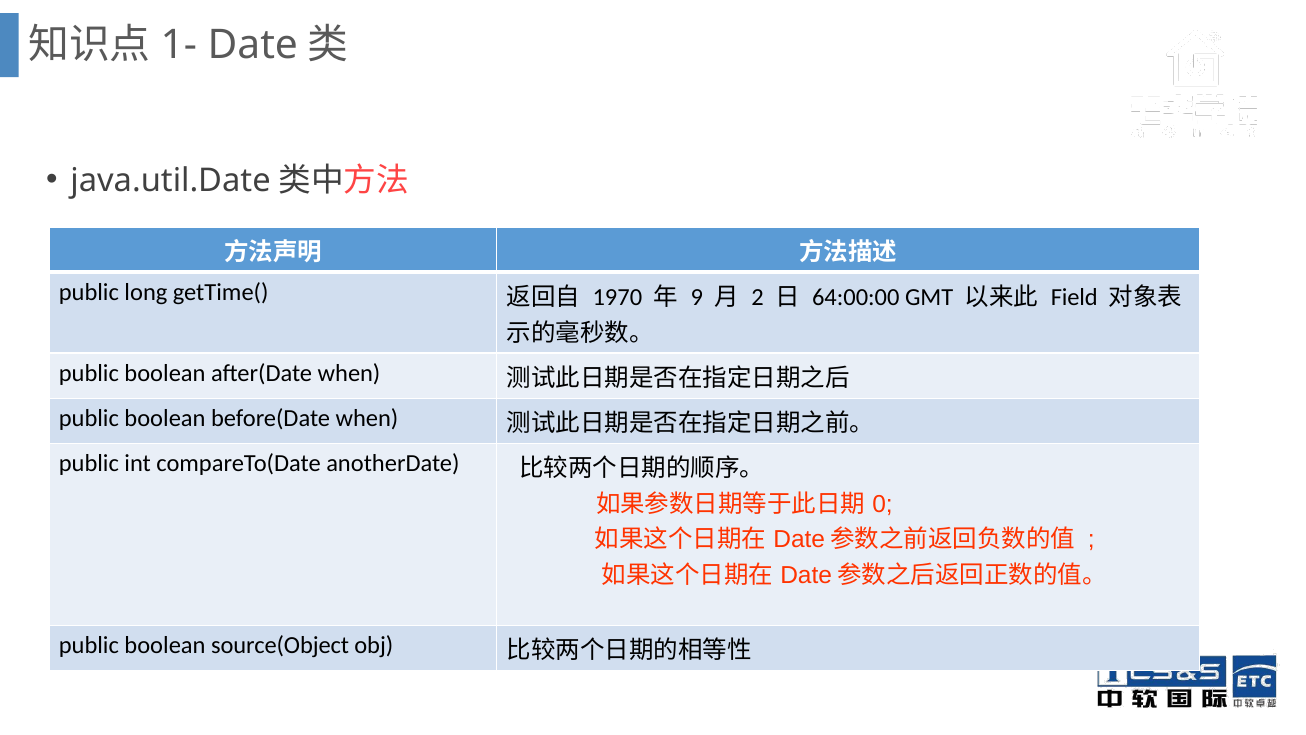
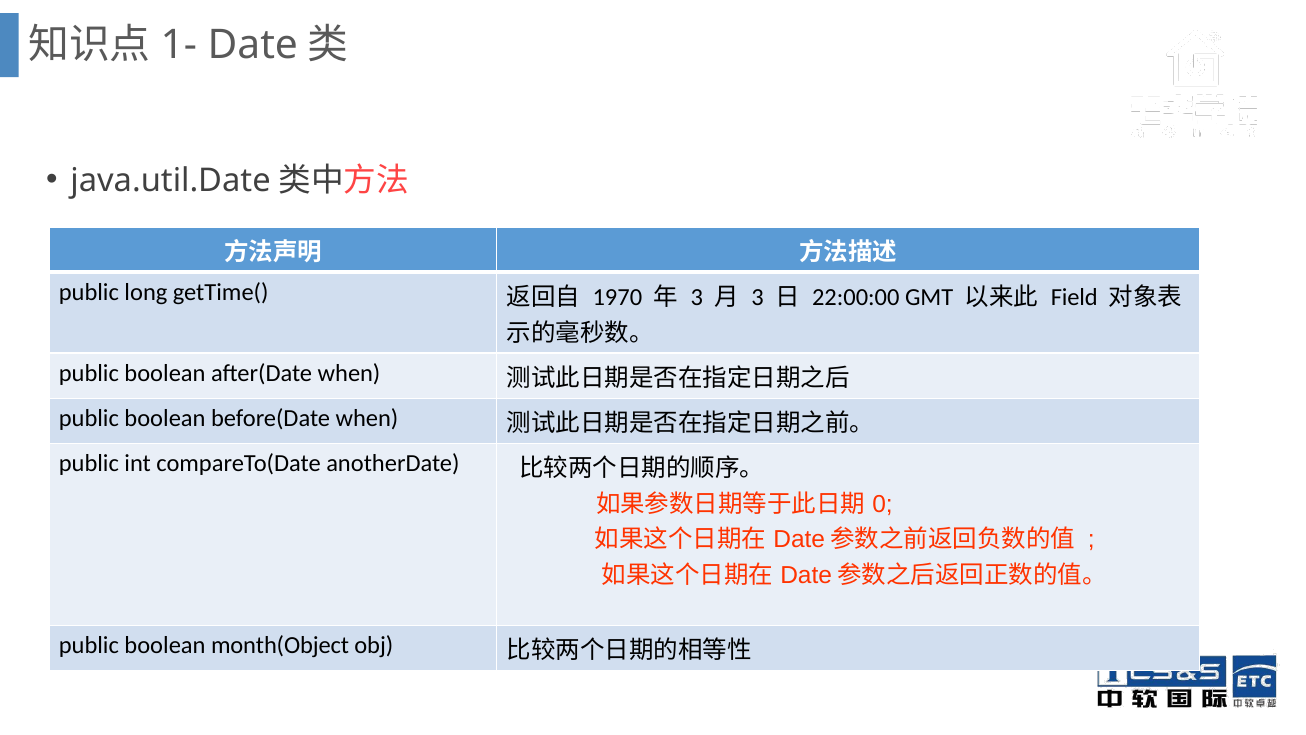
9 at (697, 297): 9 -> 3
2 at (758, 297): 2 -> 3
64:00:00: 64:00:00 -> 22:00:00
source(Object: source(Object -> month(Object
